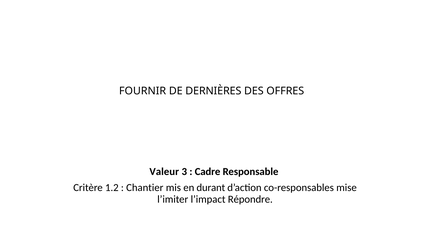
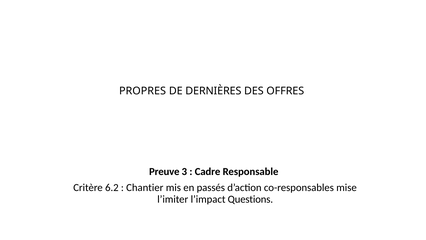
FOURNIR: FOURNIR -> PROPRES
Valeur: Valeur -> Preuve
1.2: 1.2 -> 6.2
durant: durant -> passés
Répondre: Répondre -> Questions
